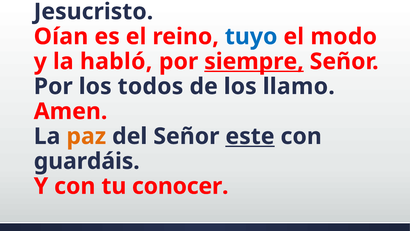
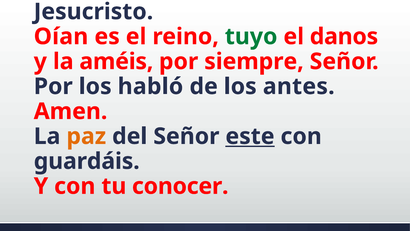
tuyo colour: blue -> green
modo: modo -> danos
habló: habló -> améis
siempre underline: present -> none
todos: todos -> habló
llamo: llamo -> antes
